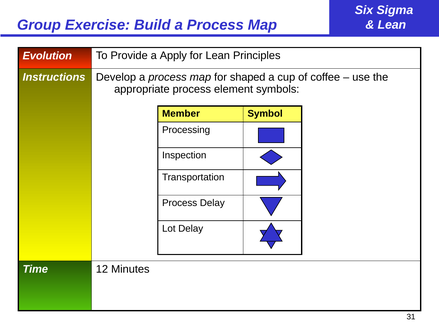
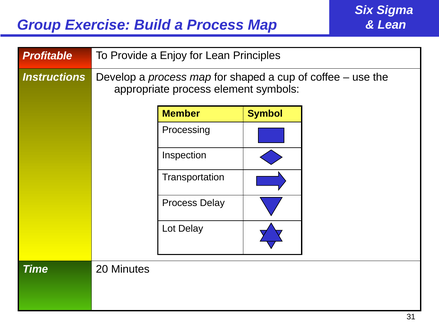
Evolution: Evolution -> Profitable
Apply: Apply -> Enjoy
12: 12 -> 20
